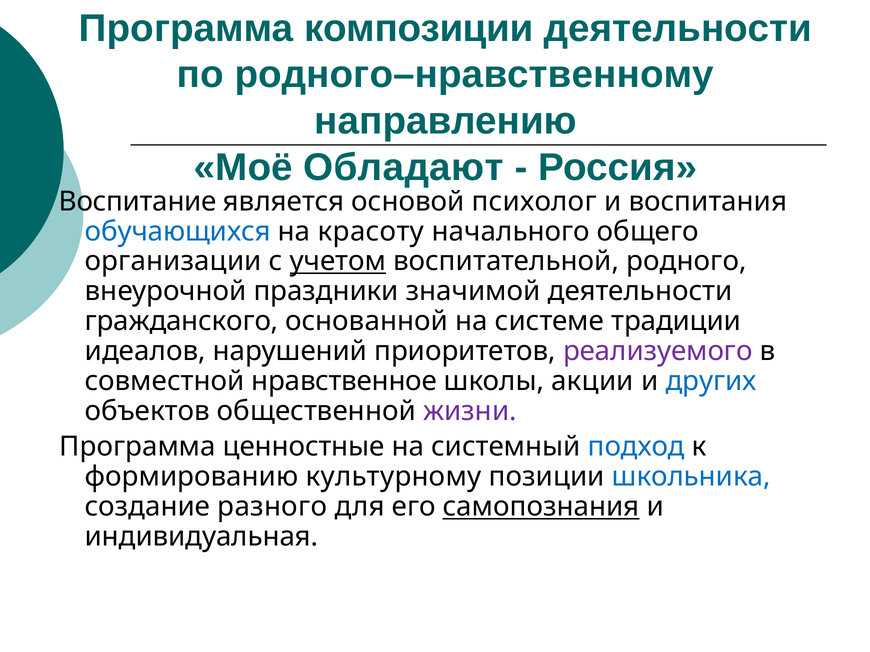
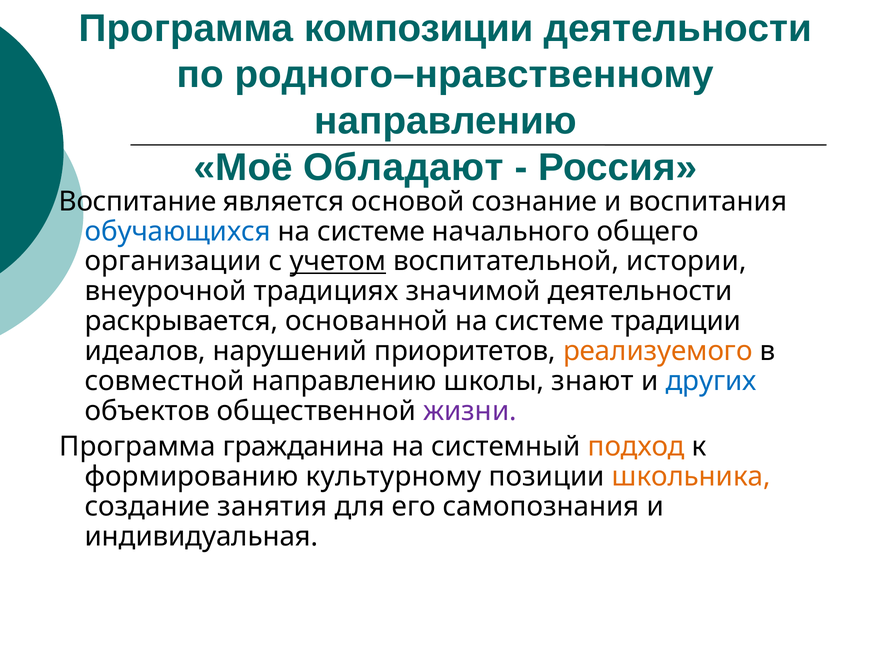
психолог: психолог -> сознание
красоту at (371, 232): красоту -> системе
родного: родного -> истории
праздники: праздники -> традициях
гражданского: гражданского -> раскрывается
реализуемого colour: purple -> orange
совместной нравственное: нравственное -> направлению
акции: акции -> знают
ценностные: ценностные -> гражданина
подход colour: blue -> orange
школьника colour: blue -> orange
разного: разного -> занятия
самопознания underline: present -> none
